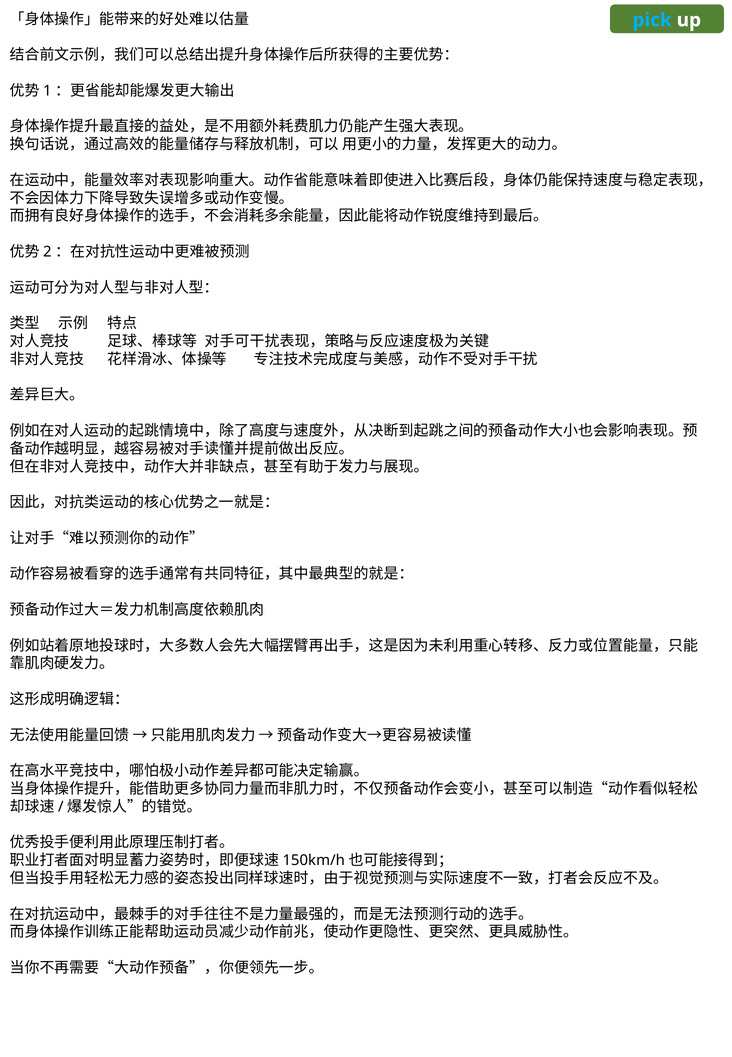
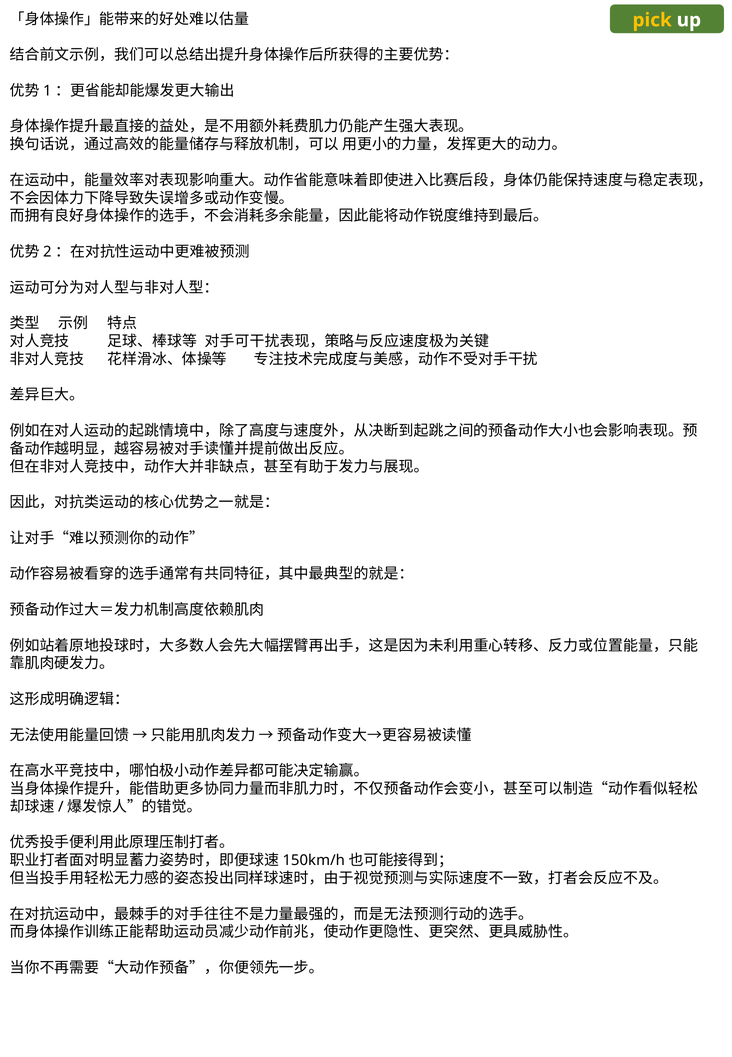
pick colour: light blue -> yellow
